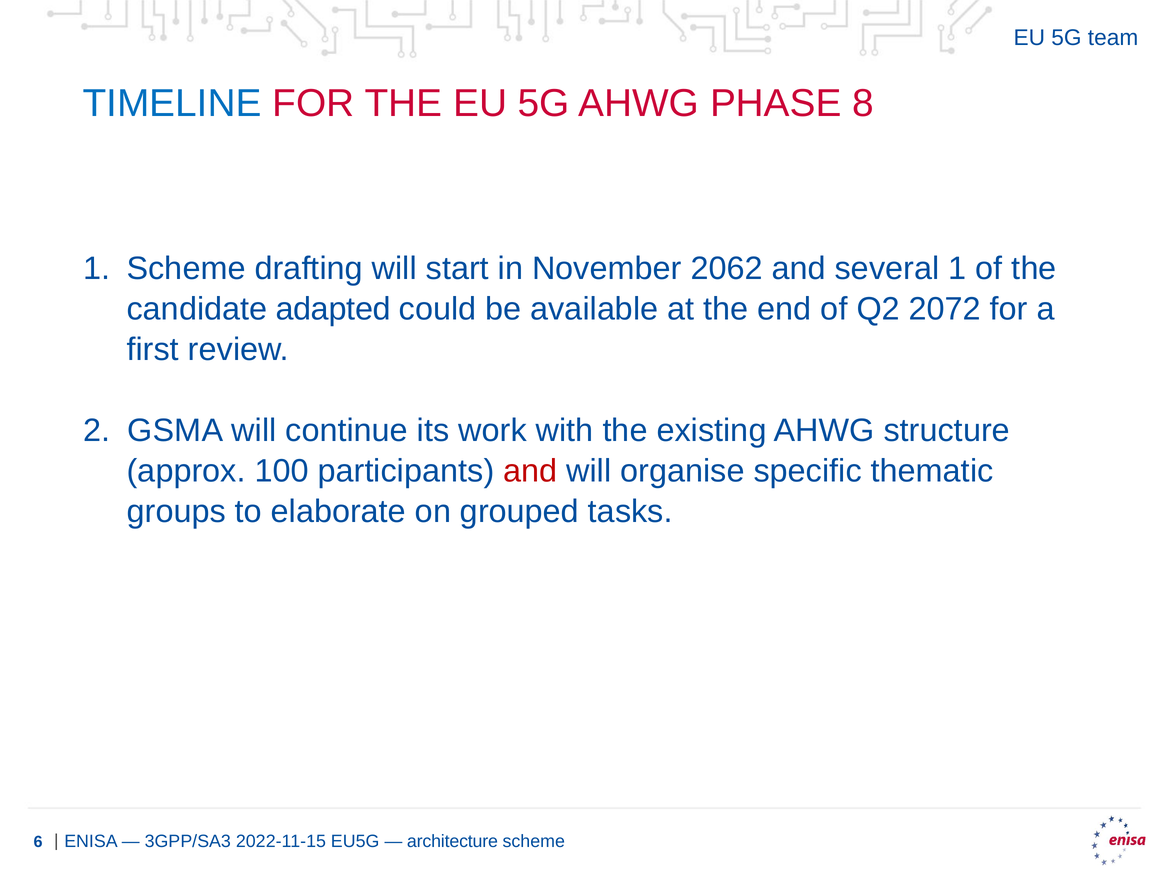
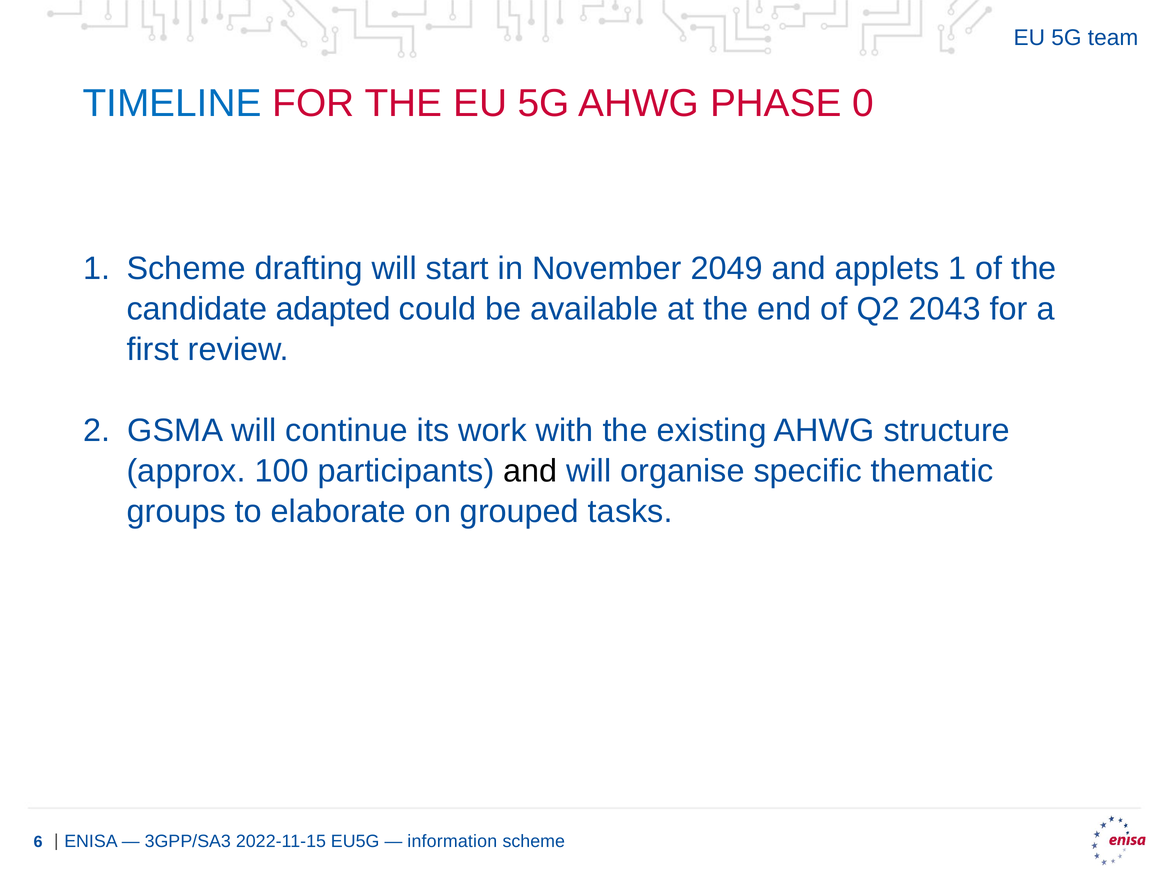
8: 8 -> 0
2062: 2062 -> 2049
several: several -> applets
2072: 2072 -> 2043
and at (530, 471) colour: red -> black
architecture: architecture -> information
